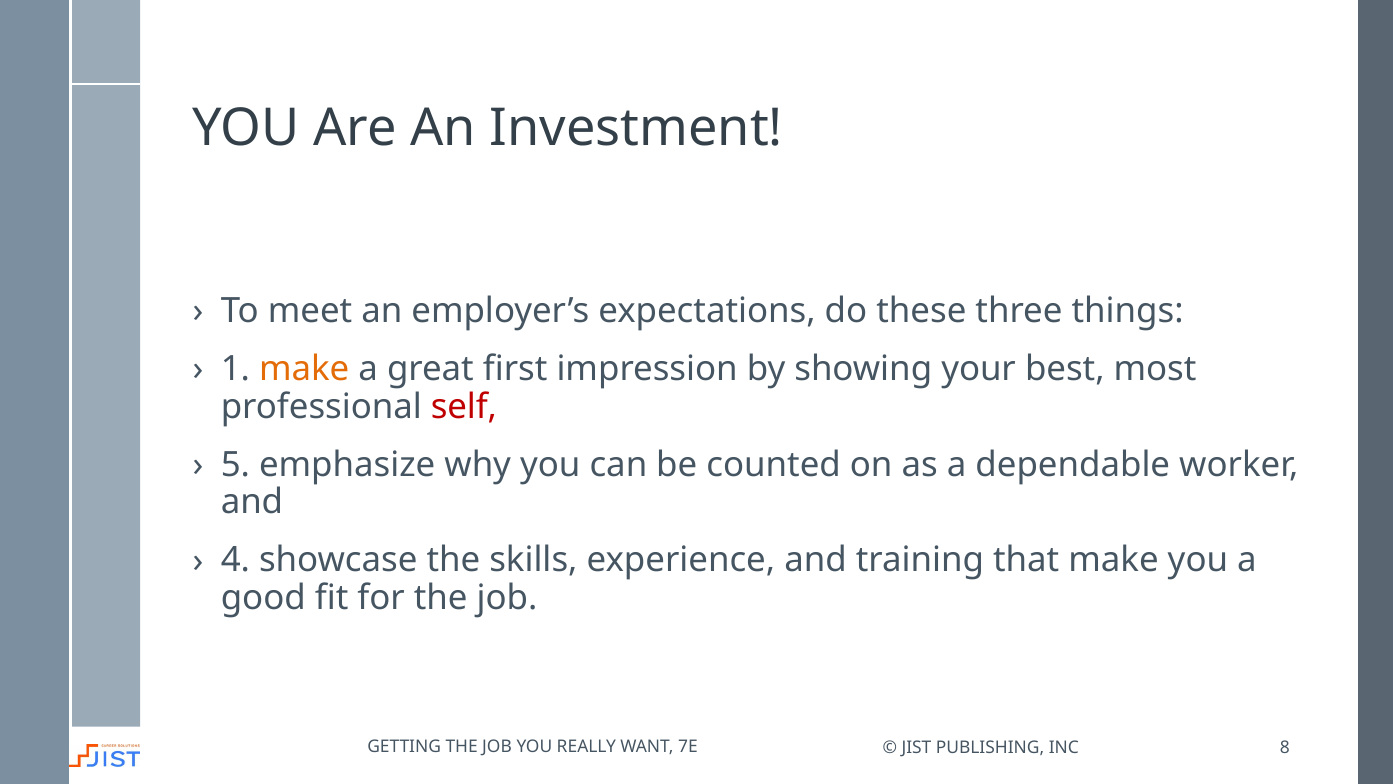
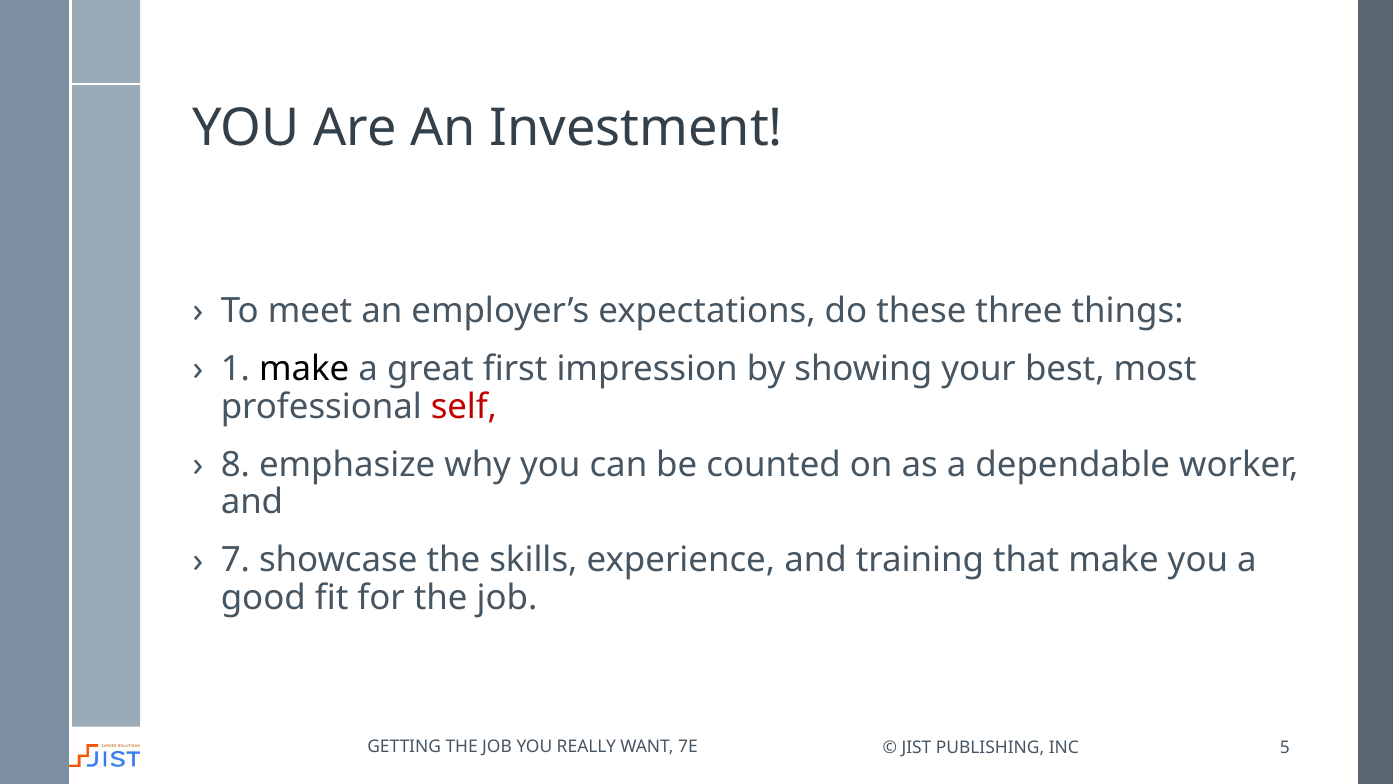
make at (304, 369) colour: orange -> black
5: 5 -> 8
4: 4 -> 7
8: 8 -> 5
